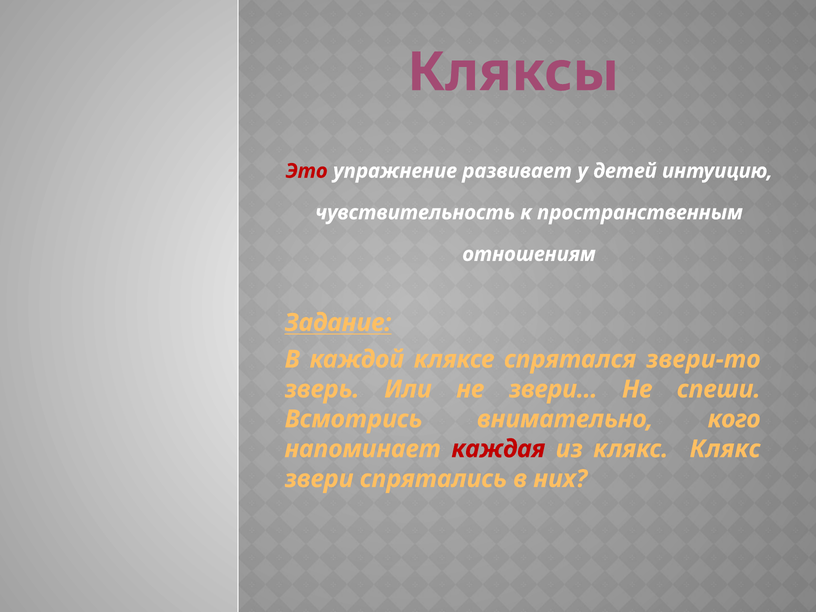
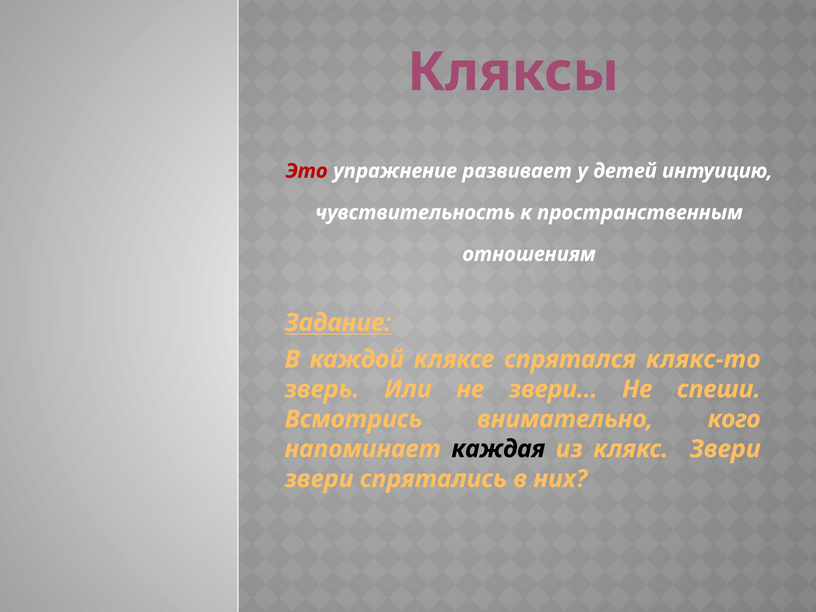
звери-то: звери-то -> клякс-то
каждая colour: red -> black
клякс Клякс: Клякс -> Звери
